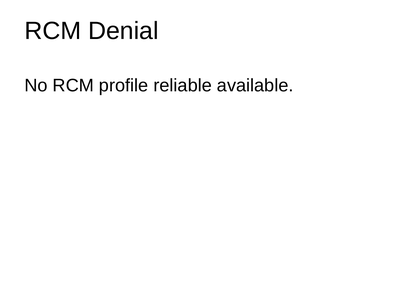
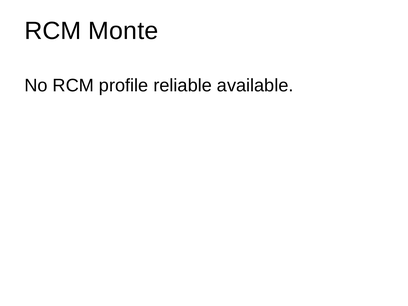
Denial: Denial -> Monte
